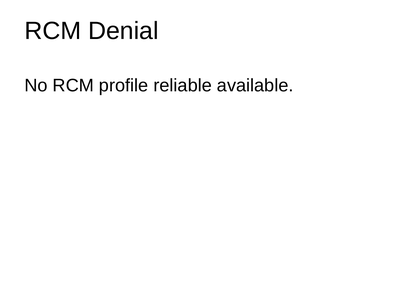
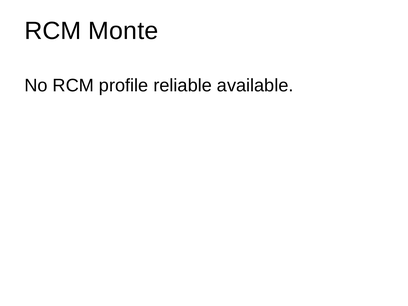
Denial: Denial -> Monte
